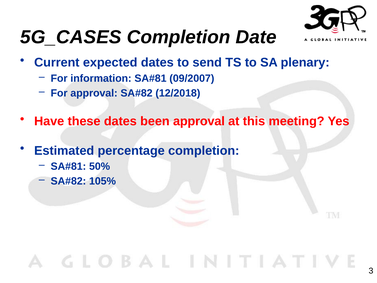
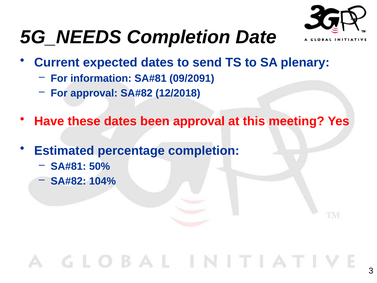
5G_CASES: 5G_CASES -> 5G_NEEDS
09/2007: 09/2007 -> 09/2091
105%: 105% -> 104%
